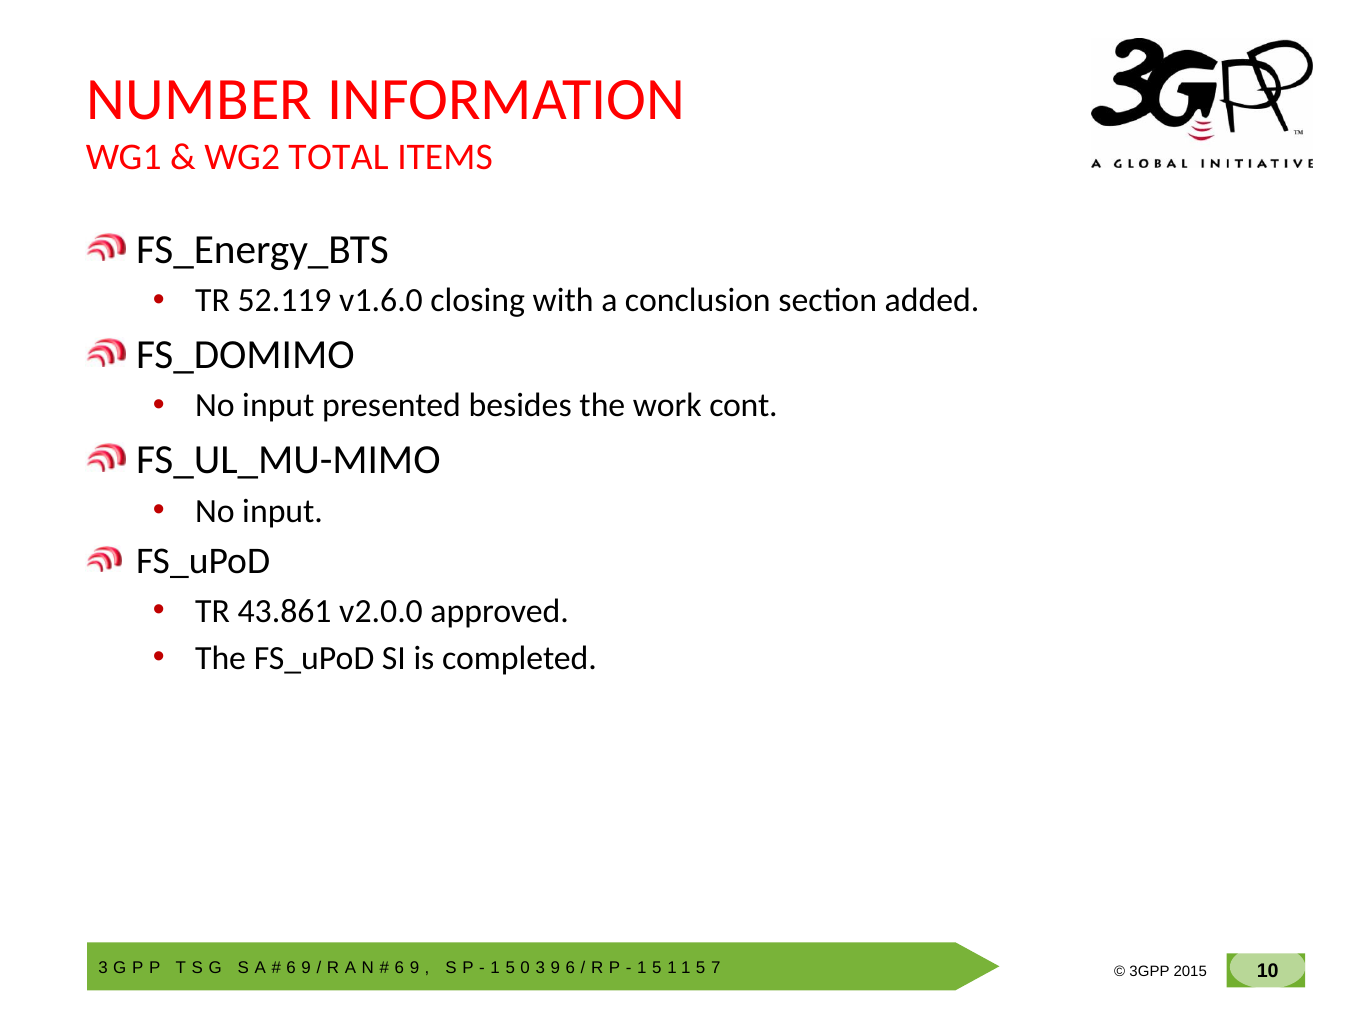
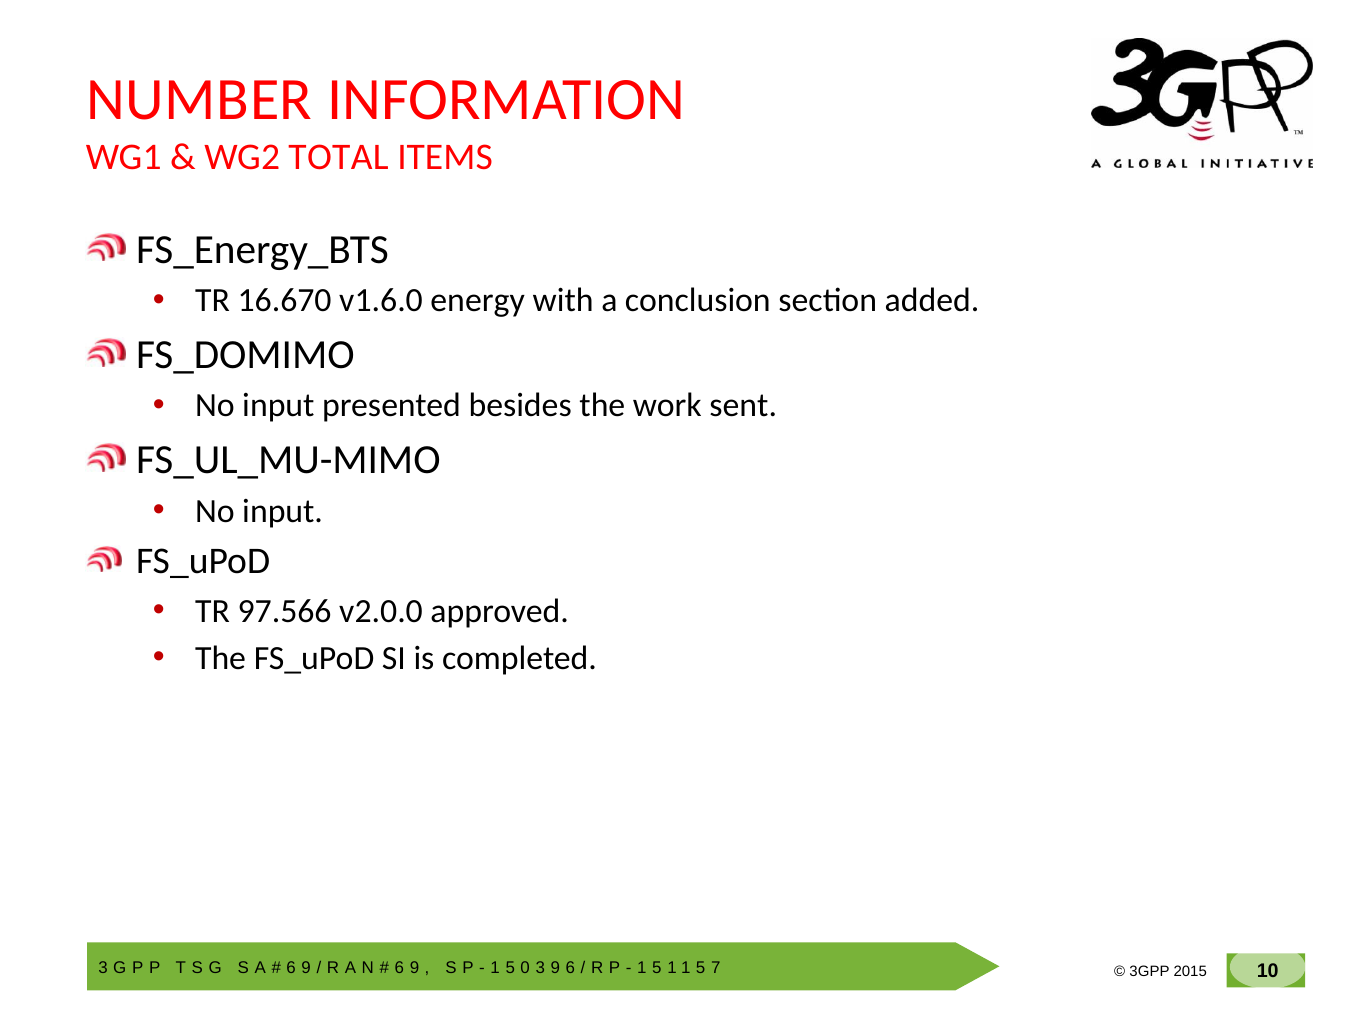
52.119: 52.119 -> 16.670
closing: closing -> energy
cont: cont -> sent
43.861: 43.861 -> 97.566
